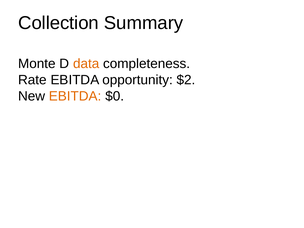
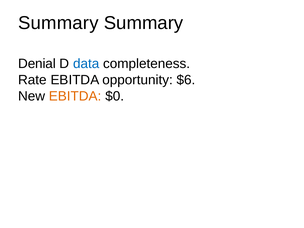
Collection at (59, 23): Collection -> Summary
Monte: Monte -> Denial
data colour: orange -> blue
$2: $2 -> $6
